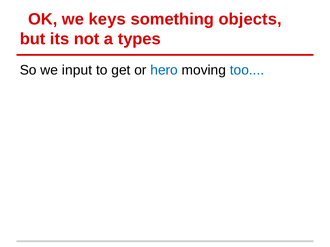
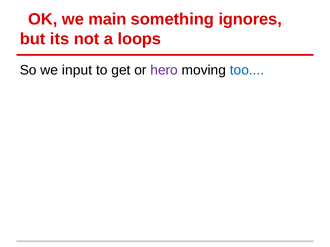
keys: keys -> main
objects: objects -> ignores
types: types -> loops
hero colour: blue -> purple
